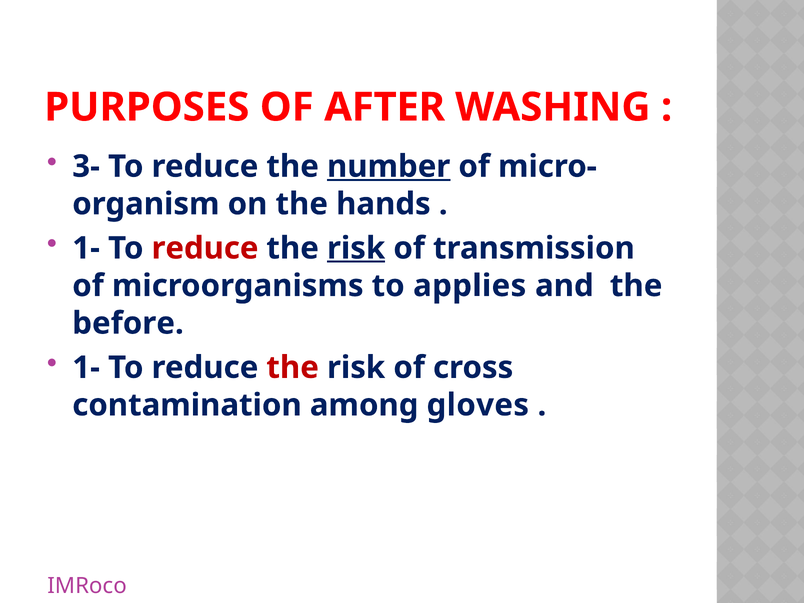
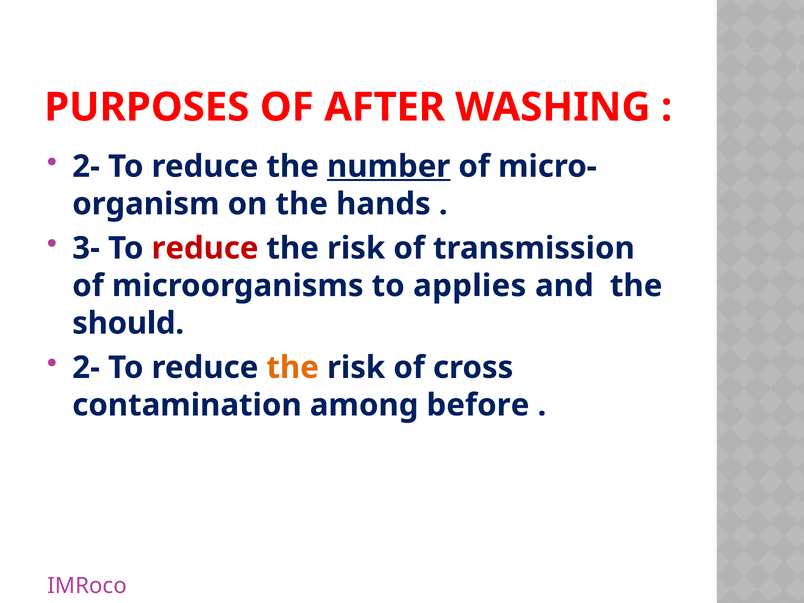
3- at (86, 166): 3- -> 2-
1- at (86, 248): 1- -> 3-
risk at (356, 248) underline: present -> none
before: before -> should
1- at (86, 368): 1- -> 2-
the at (293, 368) colour: red -> orange
gloves: gloves -> before
